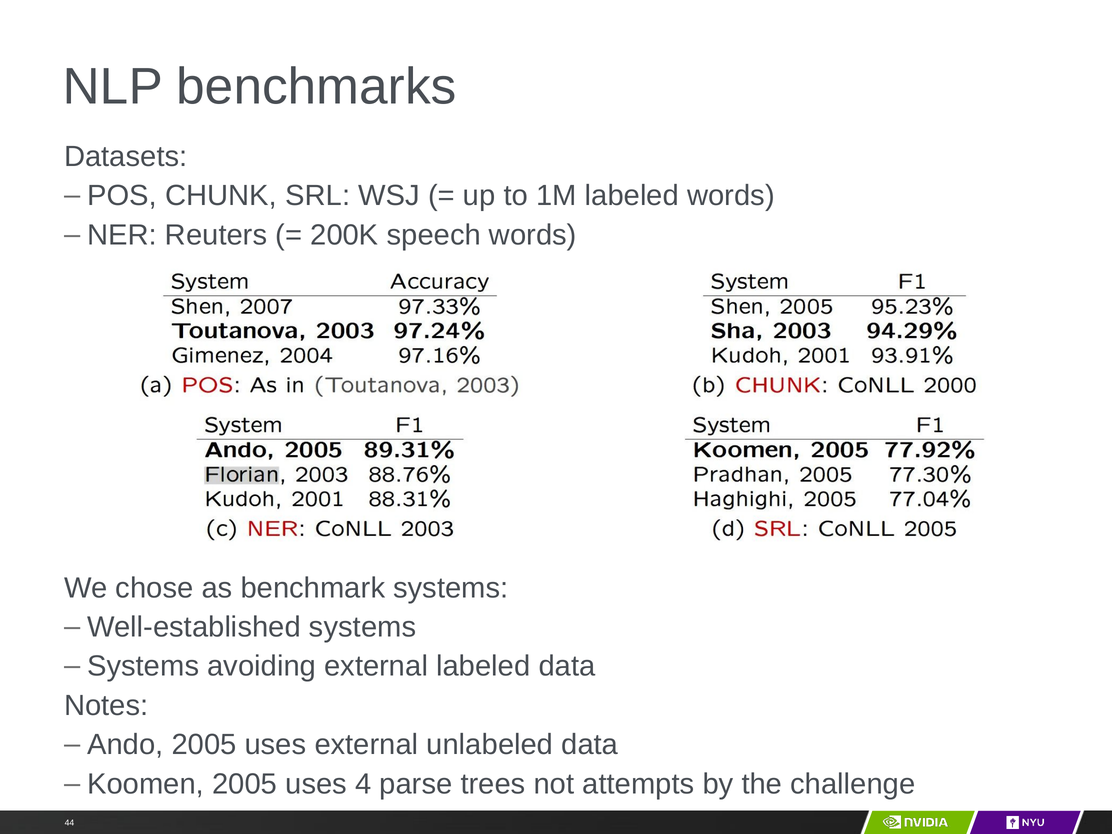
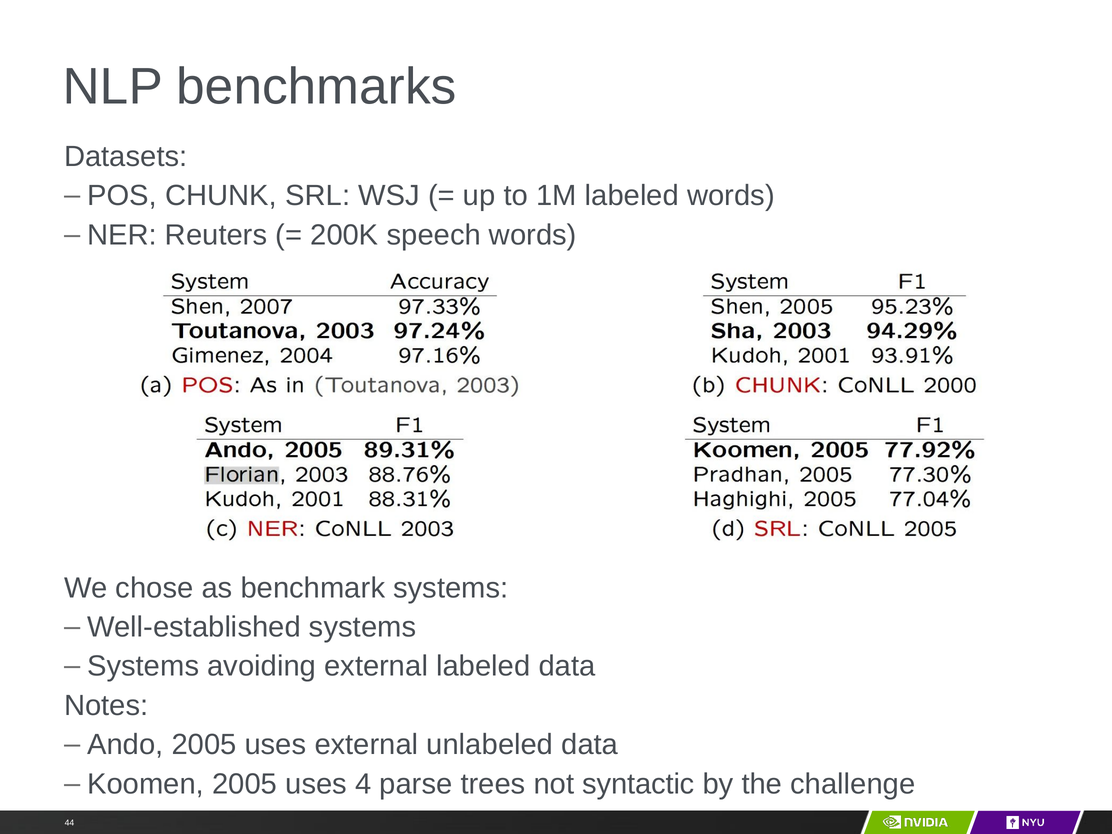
attempts: attempts -> syntactic
